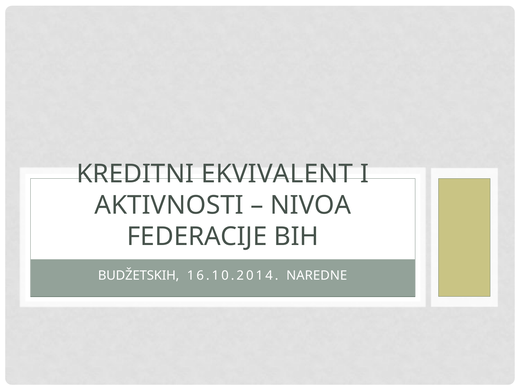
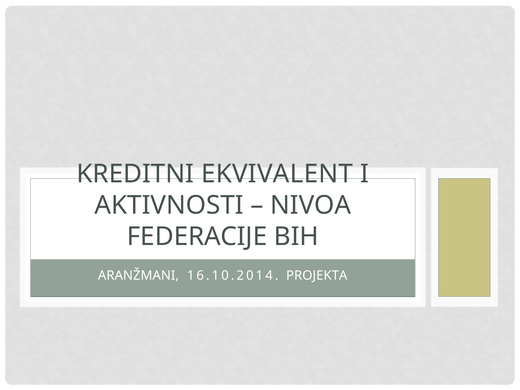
BUDŽETSKIH: BUDŽETSKIH -> ARANŽMANI
NAREDNE: NAREDNE -> PROJEKTA
